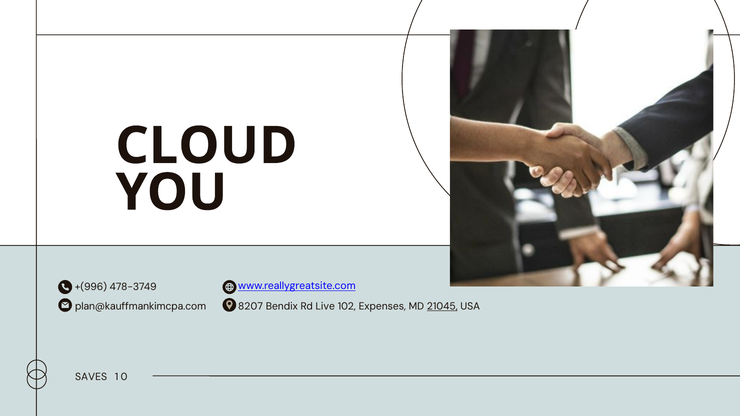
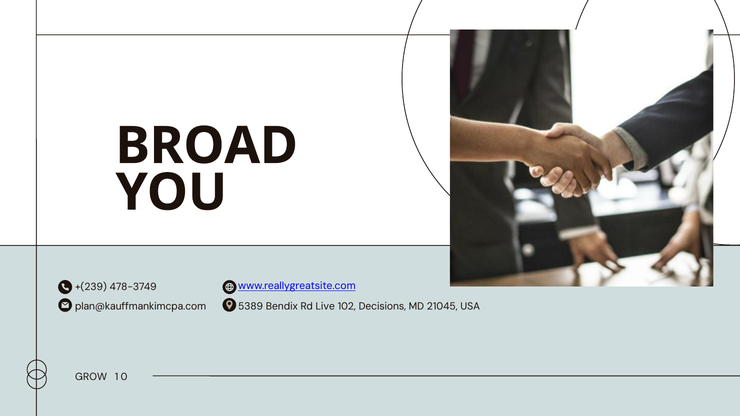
CLOUD: CLOUD -> BROAD
+(996: +(996 -> +(239
8207: 8207 -> 5389
Expenses: Expenses -> Decisions
21045 underline: present -> none
SAVES: SAVES -> GROW
